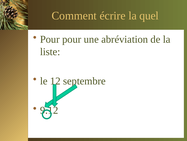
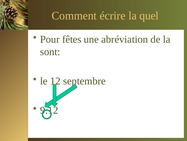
Pour pour: pour -> fêtes
liste: liste -> sont
